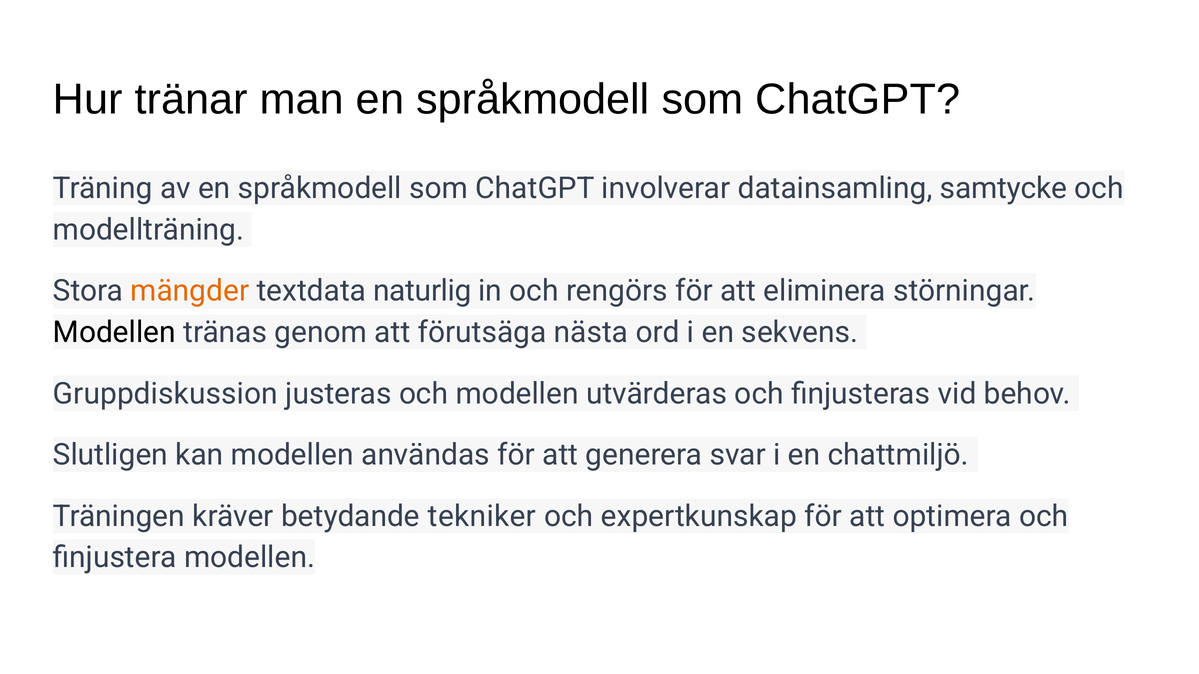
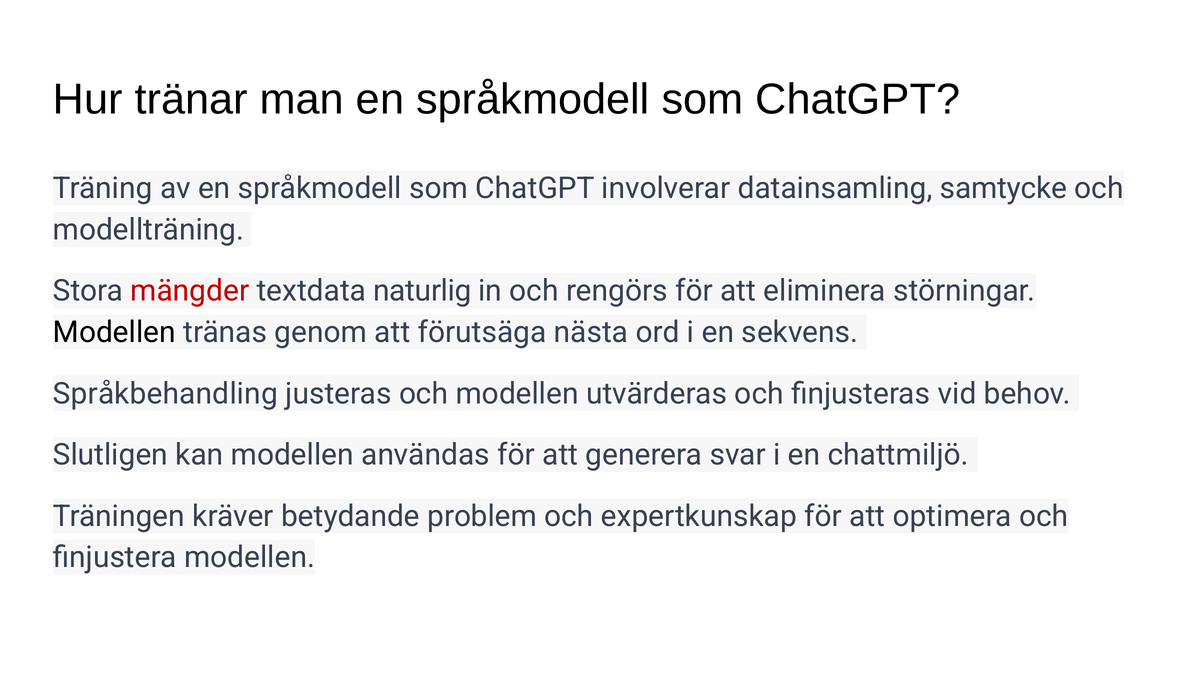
mängder colour: orange -> red
Gruppdiskussion: Gruppdiskussion -> Språkbehandling
tekniker: tekniker -> problem
